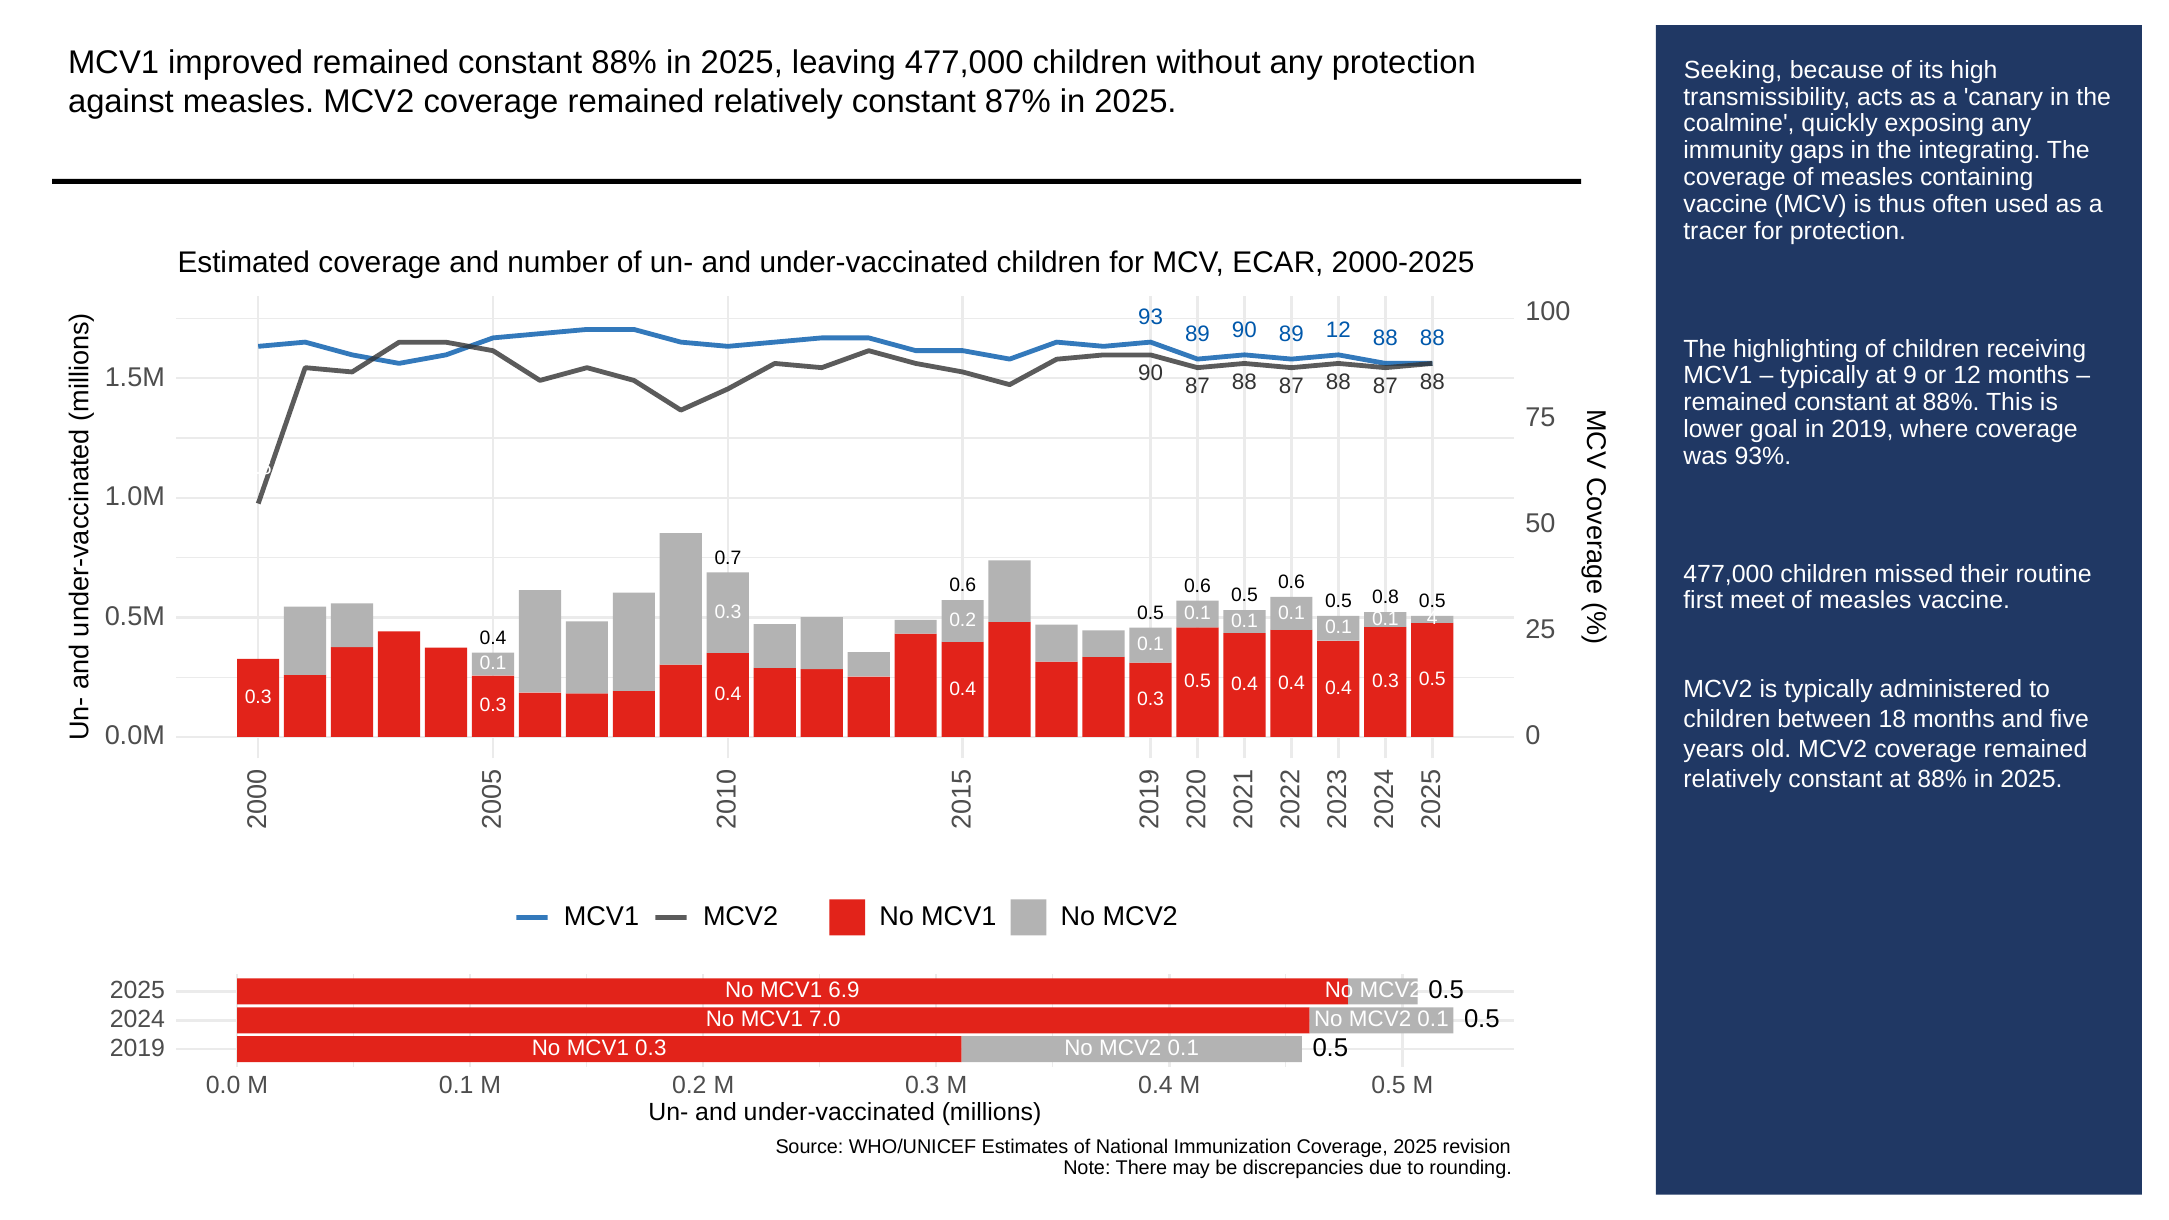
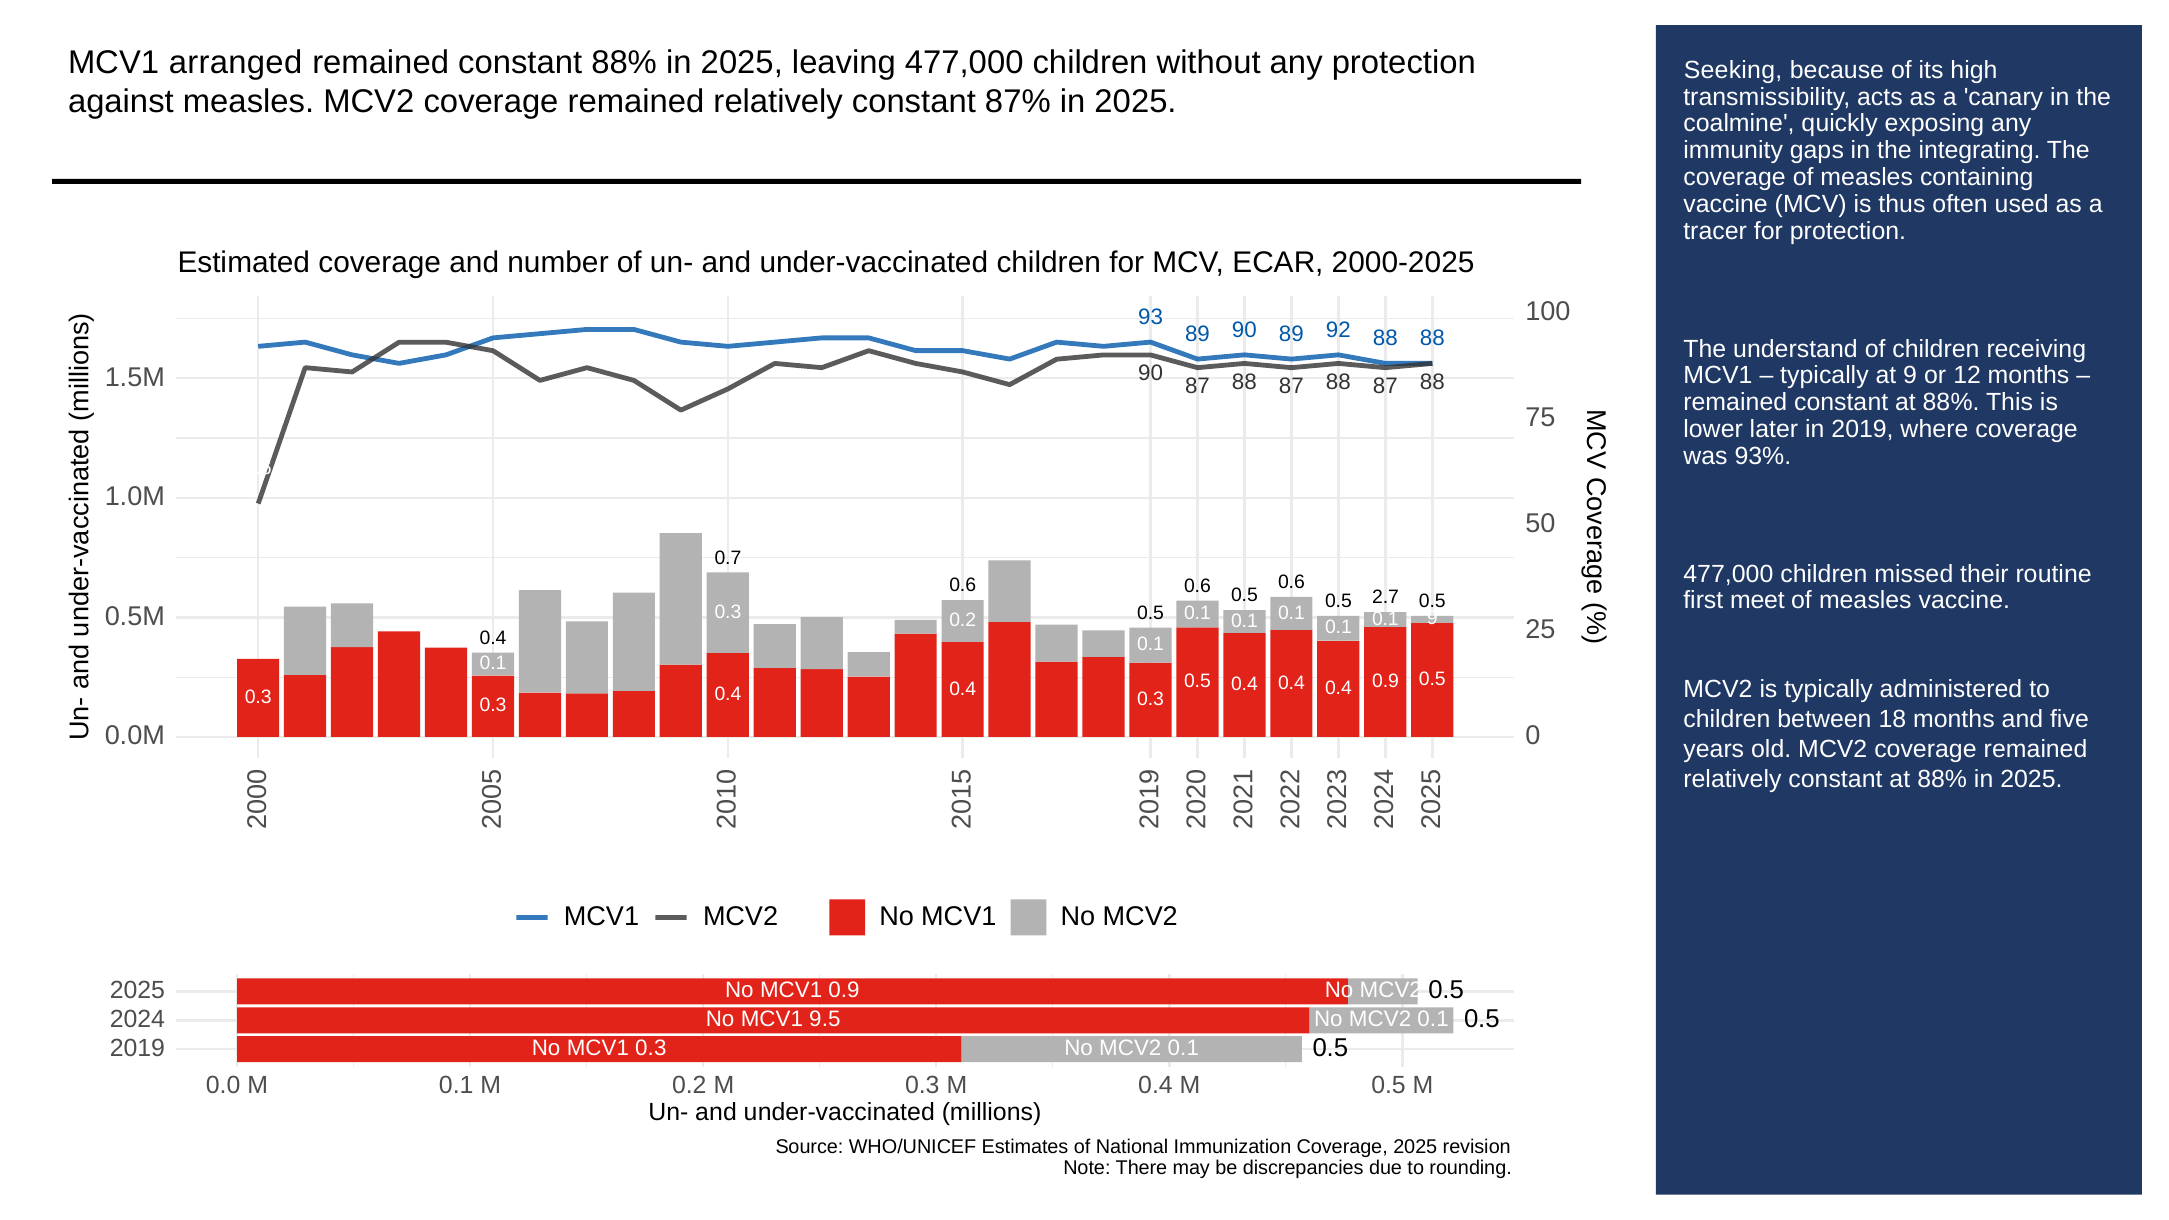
improved: improved -> arranged
89 12: 12 -> 92
highlighting: highlighting -> understand
goal: goal -> later
0.8: 0.8 -> 2.7
0.1 4: 4 -> 9
0.4 0.4 0.4 0.3: 0.3 -> 0.9
MCV1 6.9: 6.9 -> 0.9
7.0: 7.0 -> 9.5
